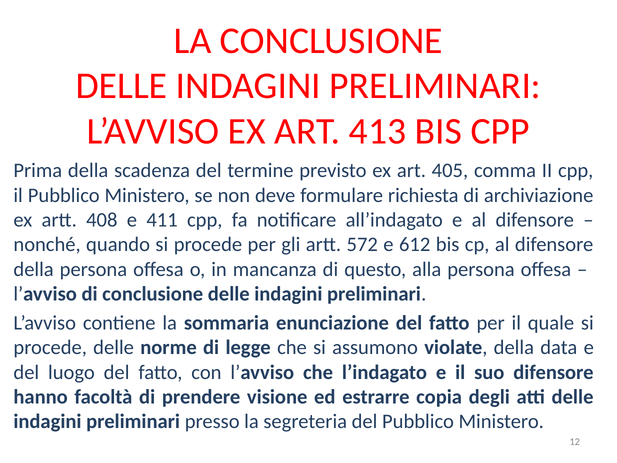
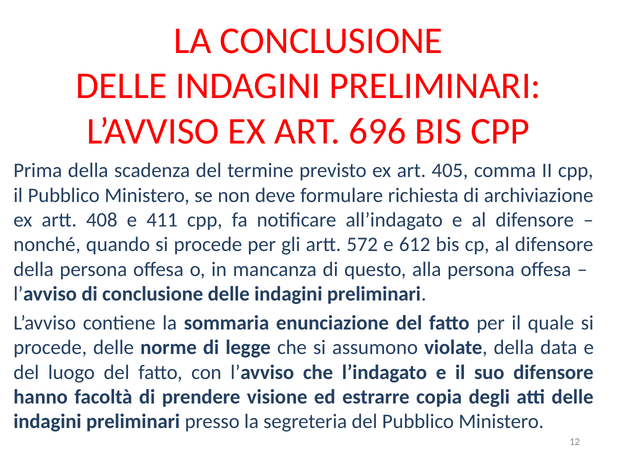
413: 413 -> 696
